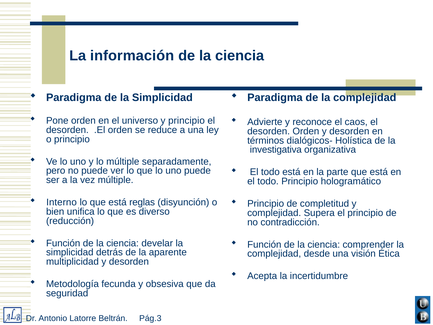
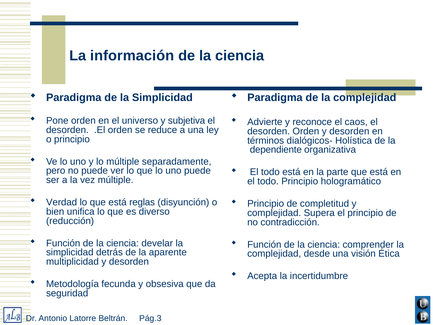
y principio: principio -> subjetiva
investigativa: investigativa -> dependiente
Interno: Interno -> Verdad
